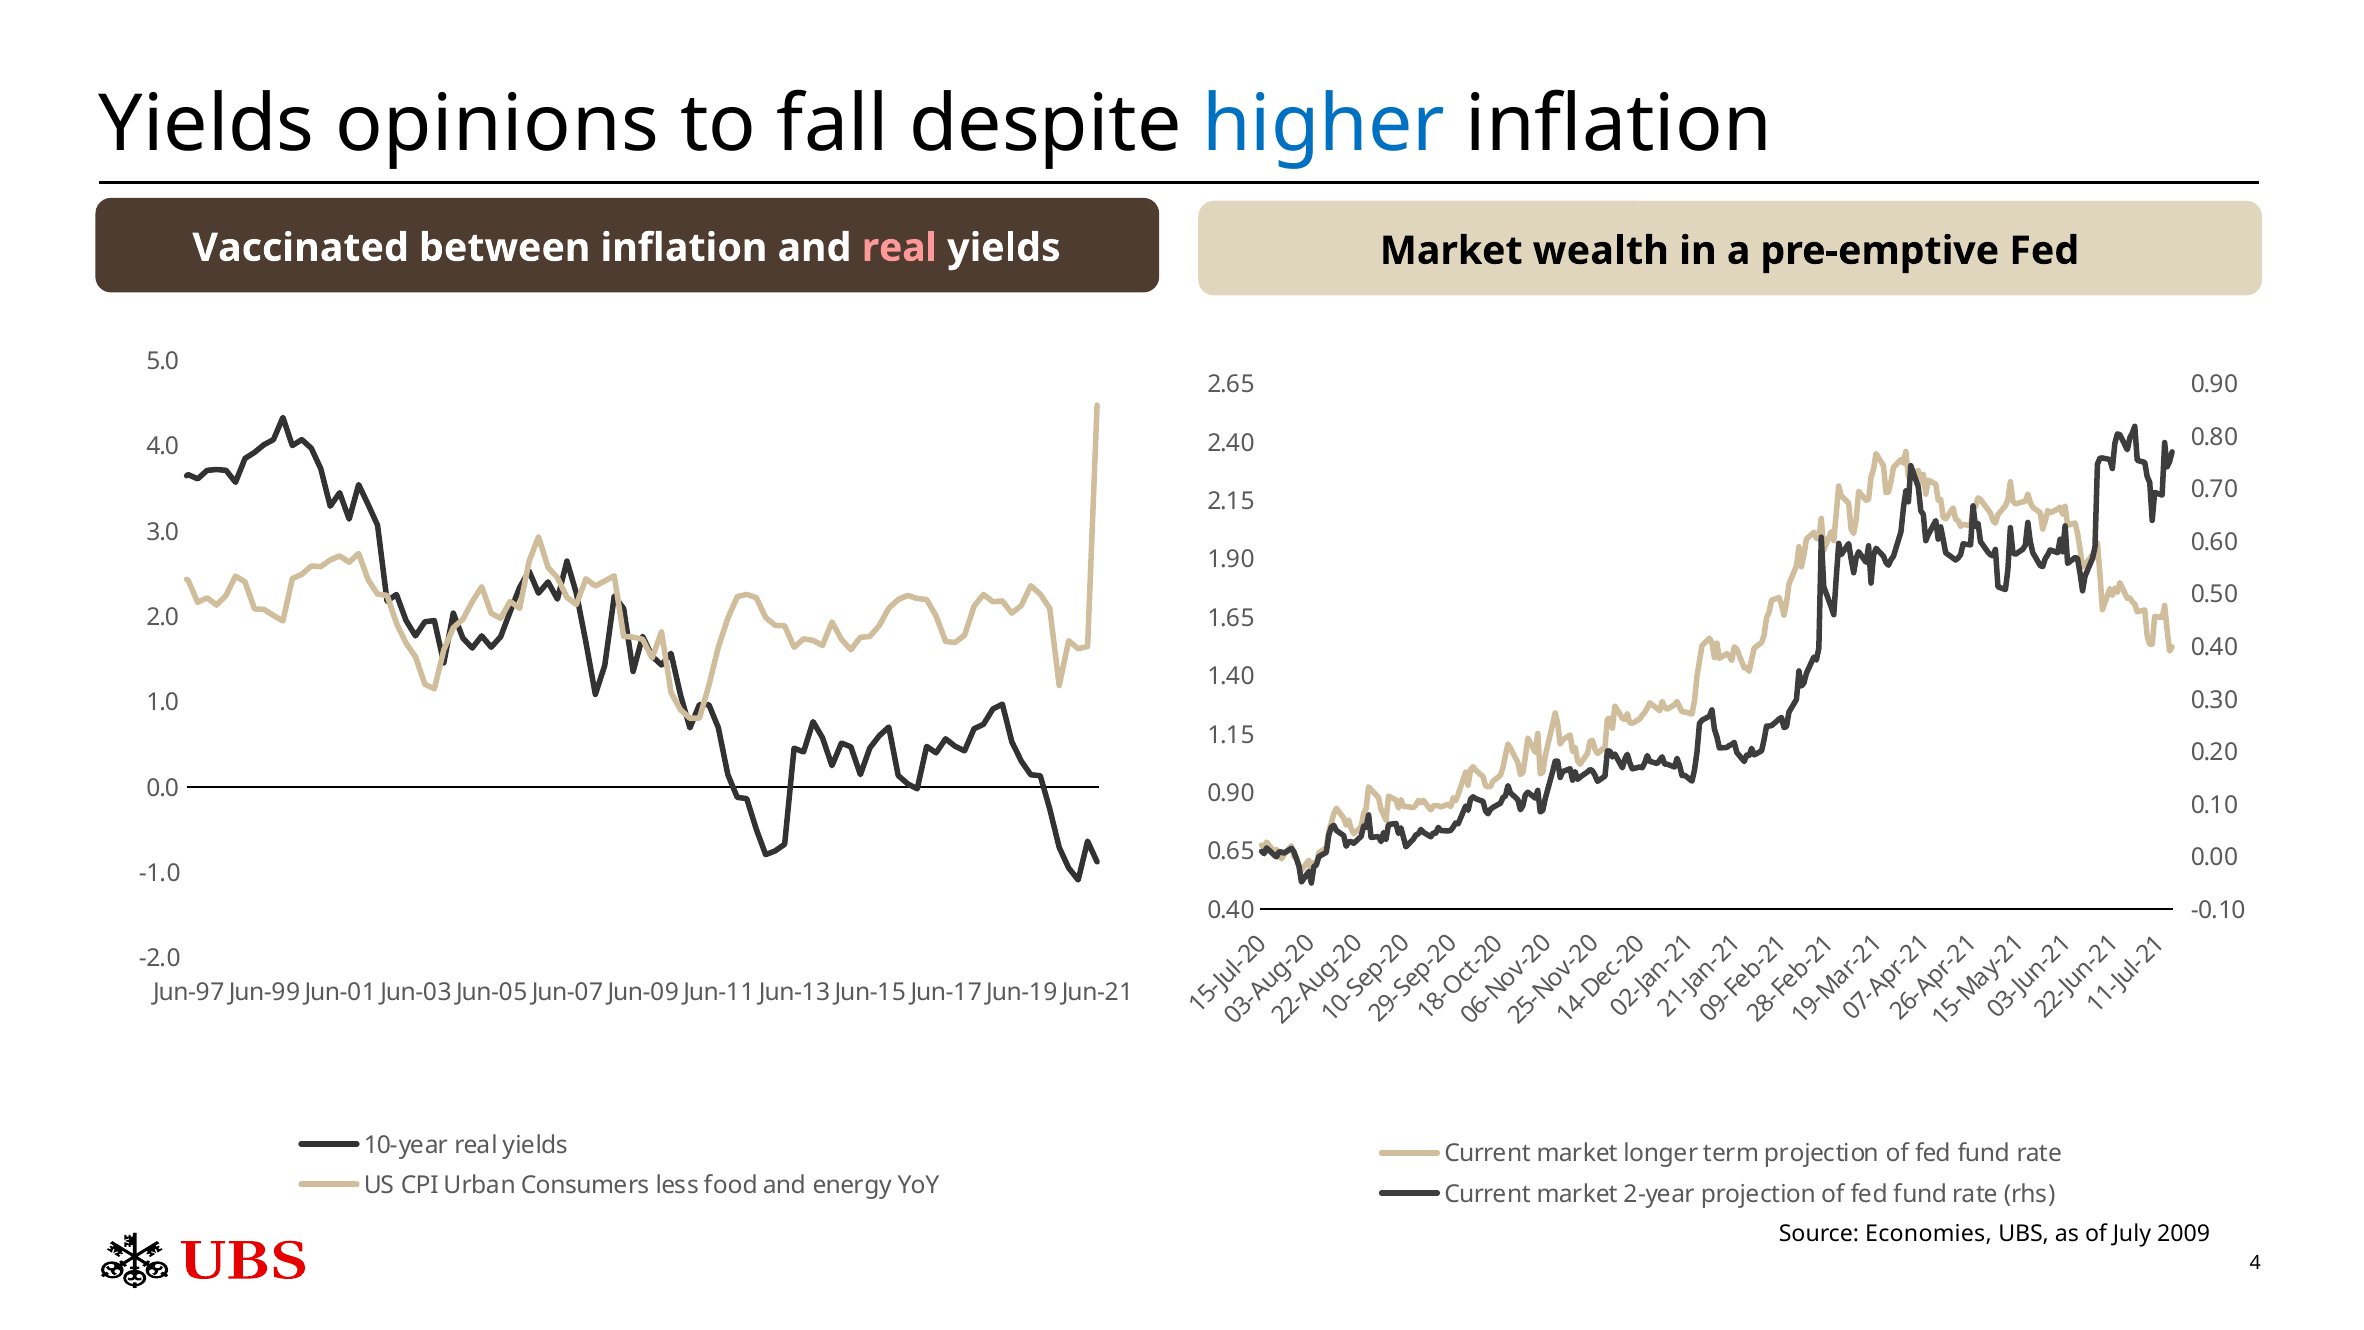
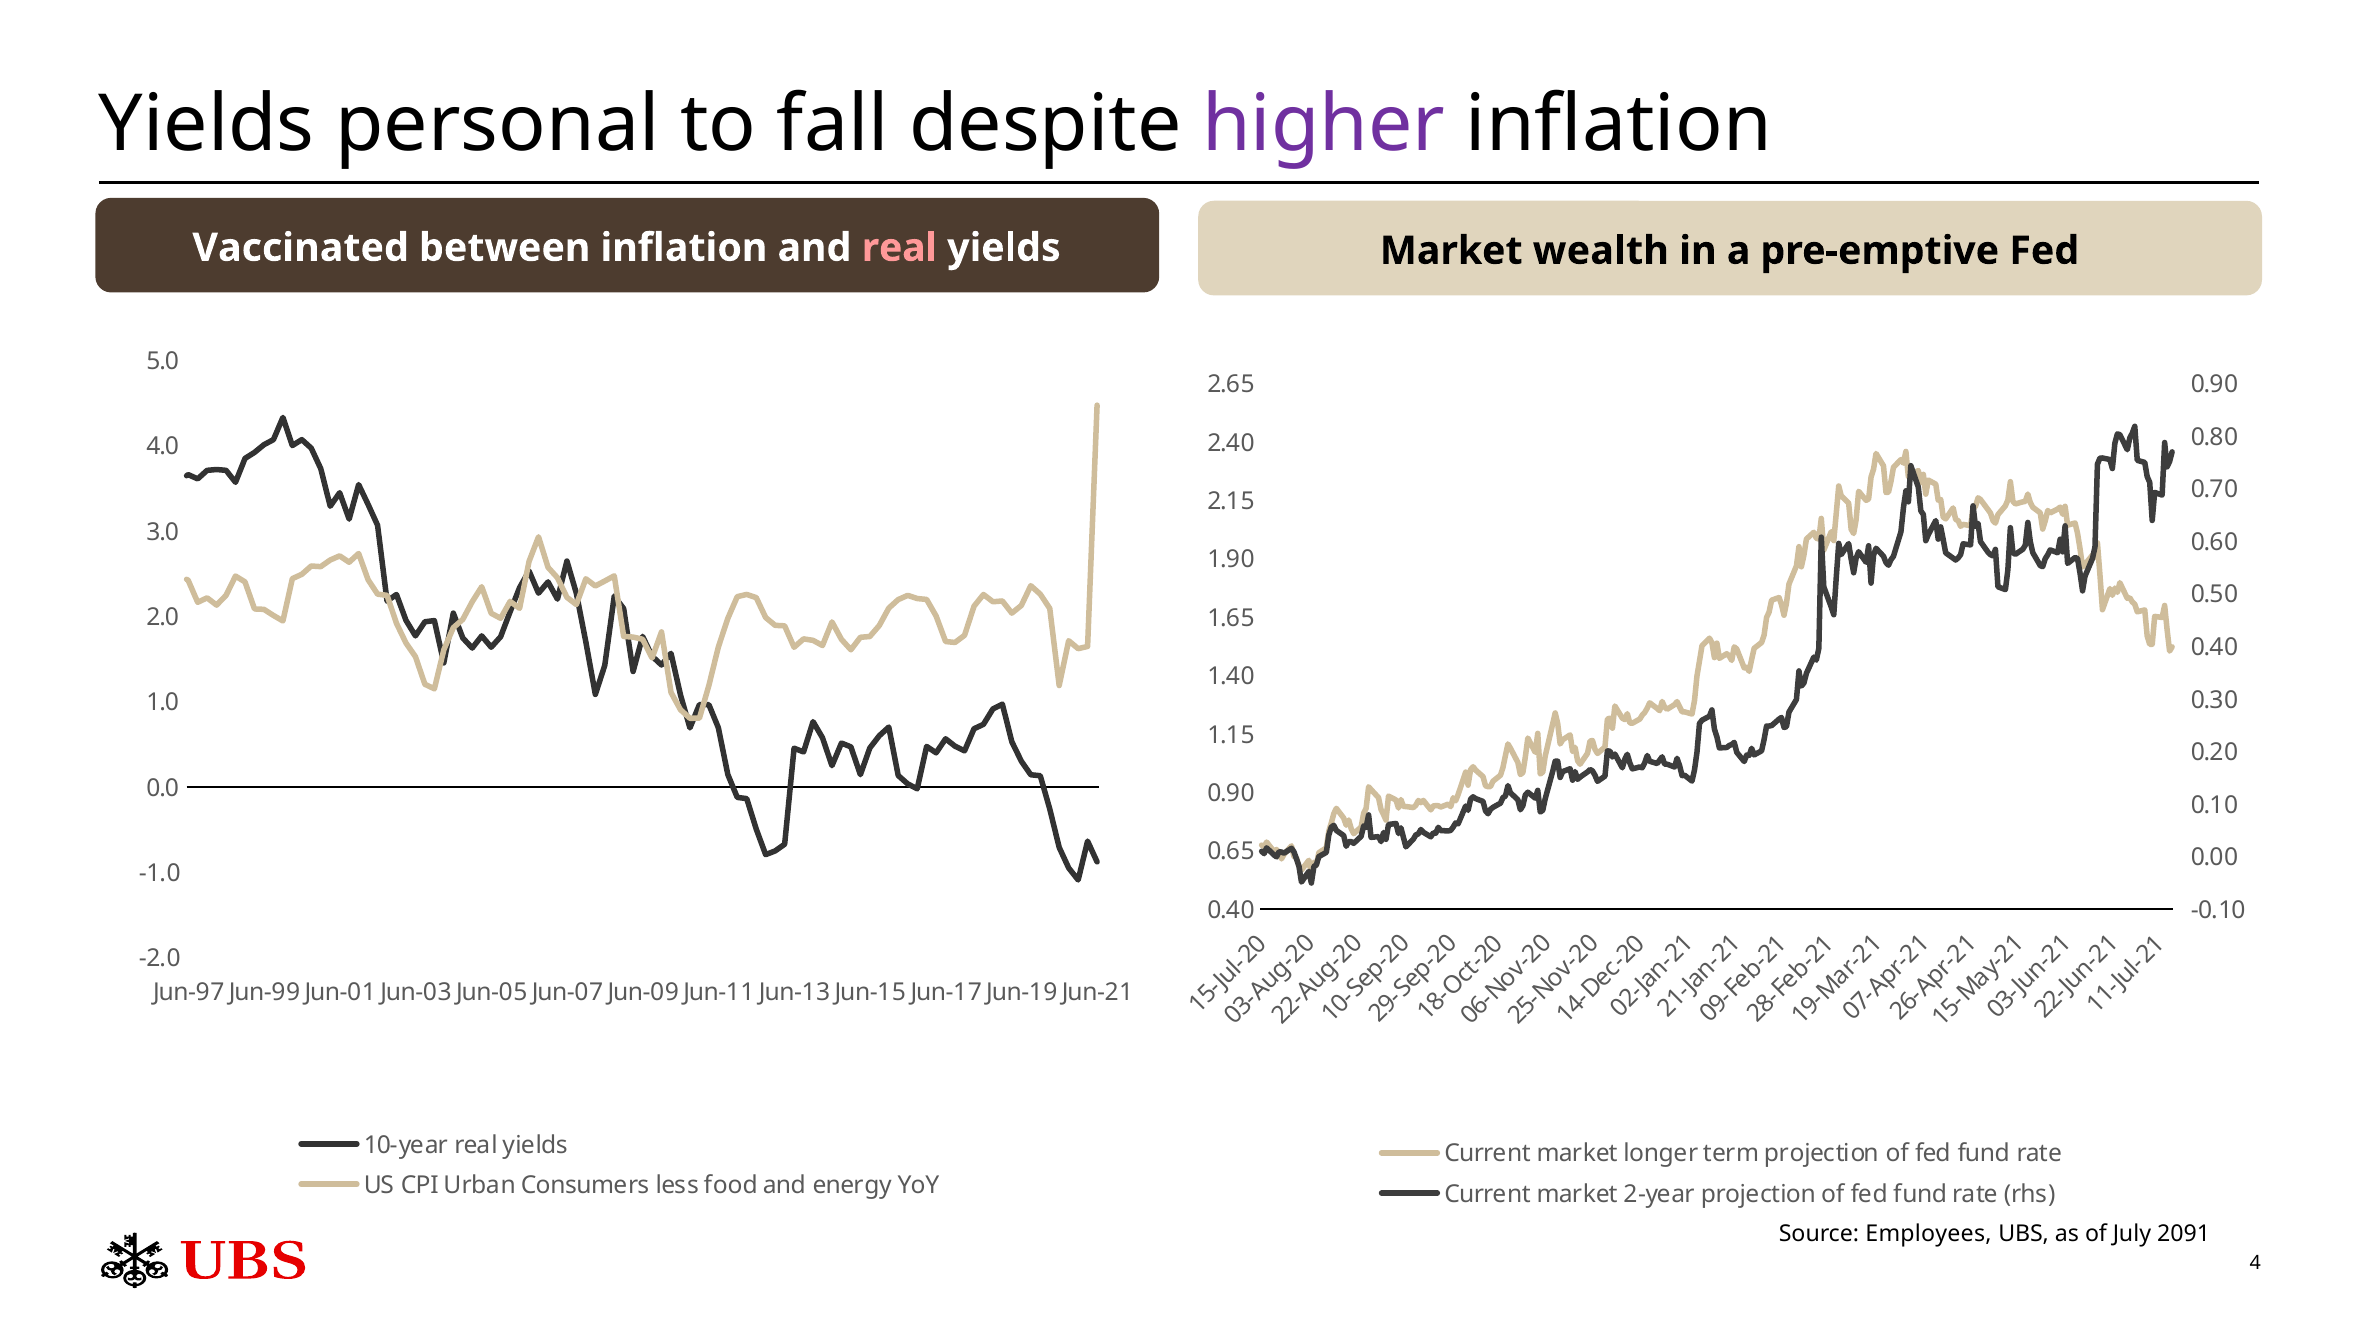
opinions: opinions -> personal
higher colour: blue -> purple
Economies: Economies -> Employees
2009: 2009 -> 2091
